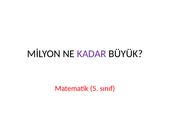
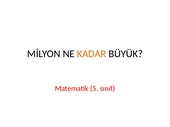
KADAR colour: purple -> orange
